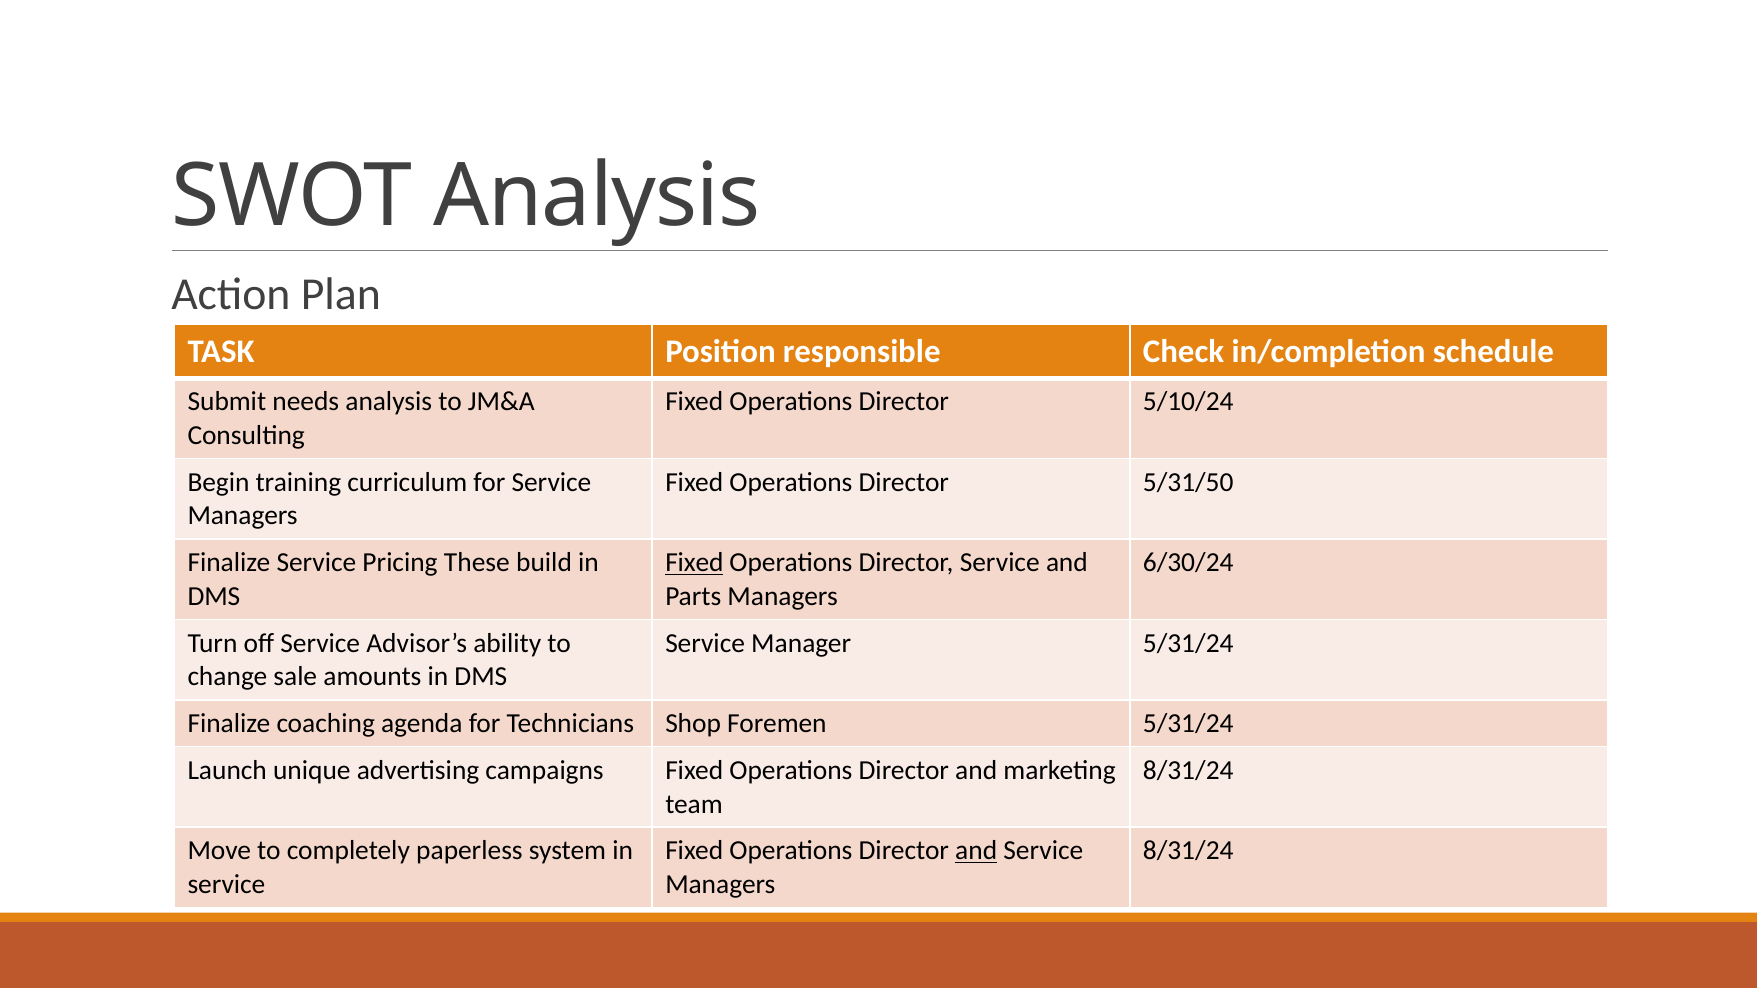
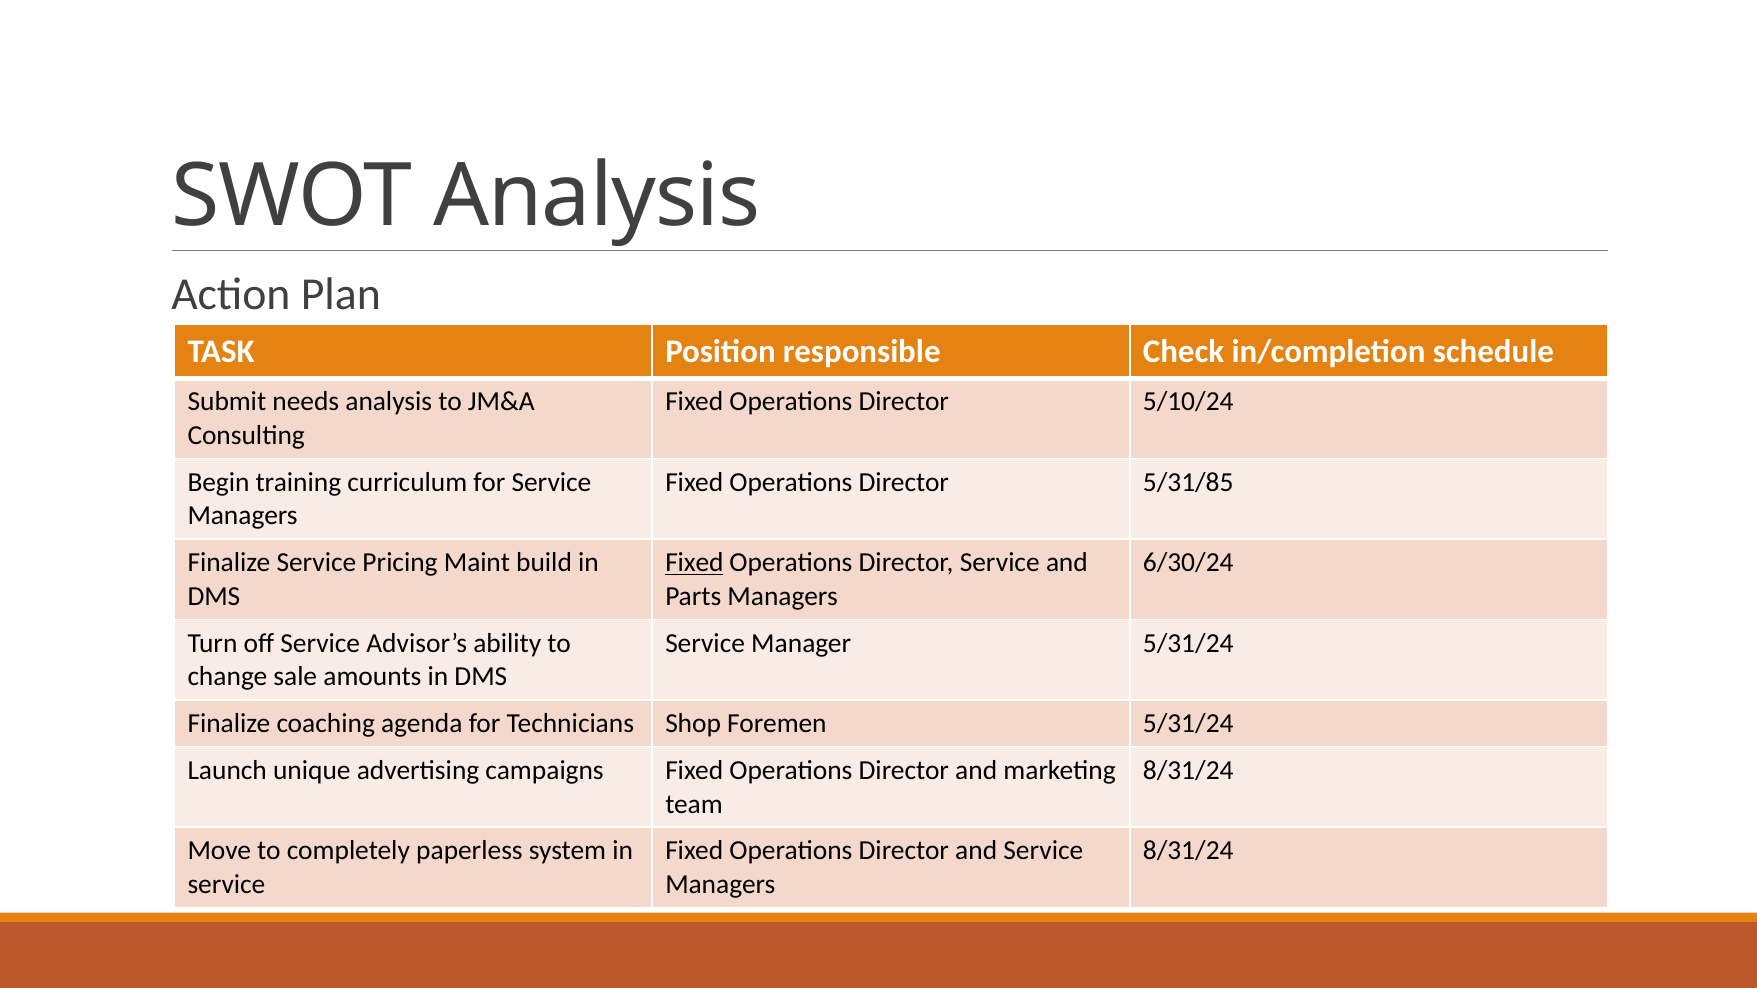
5/31/50: 5/31/50 -> 5/31/85
These: These -> Maint
and at (976, 851) underline: present -> none
